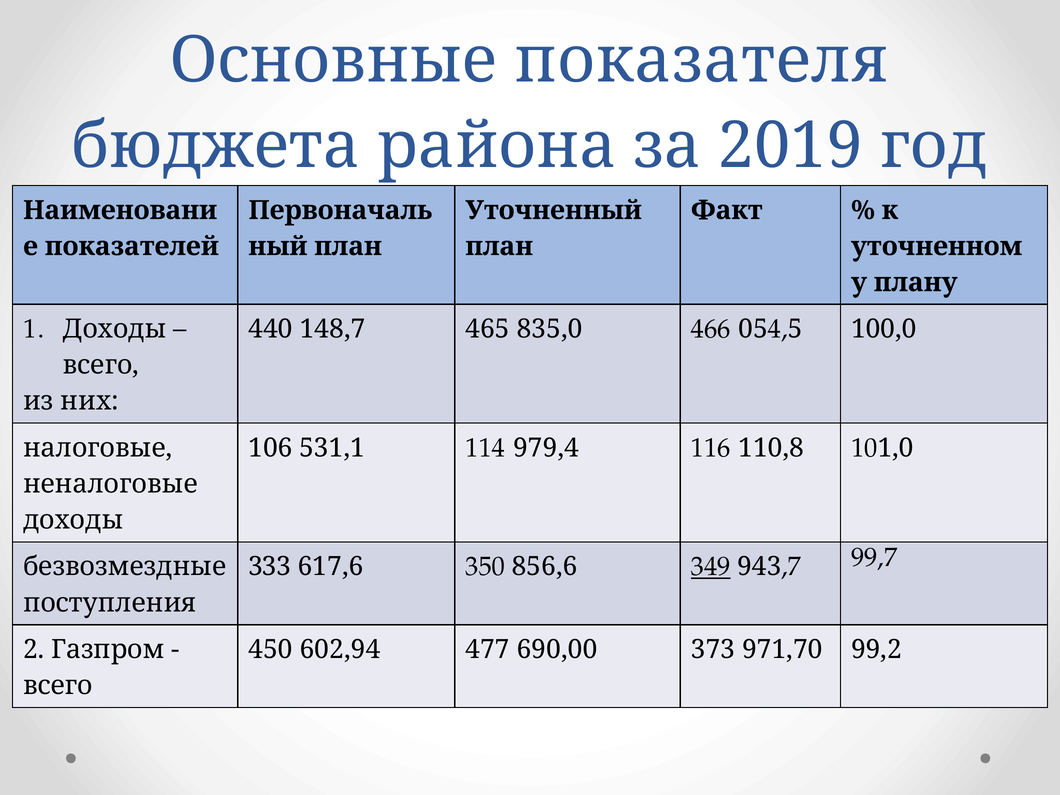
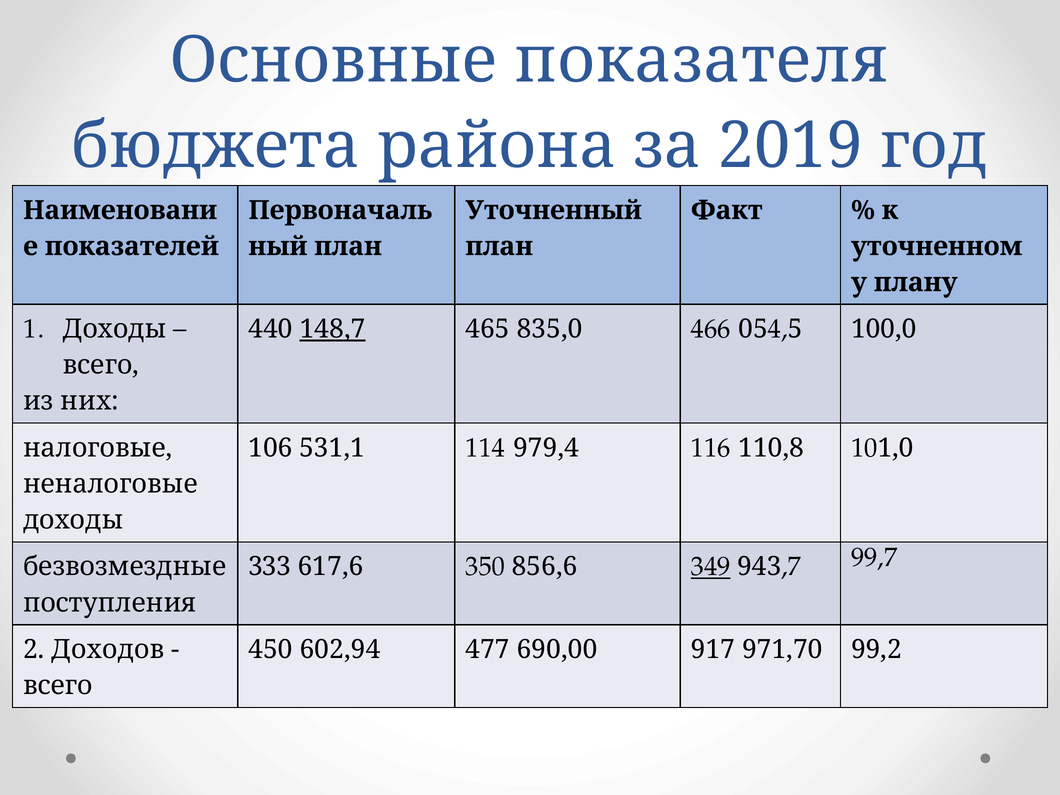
148,7 underline: none -> present
Газпром: Газпром -> Доходов
373: 373 -> 917
